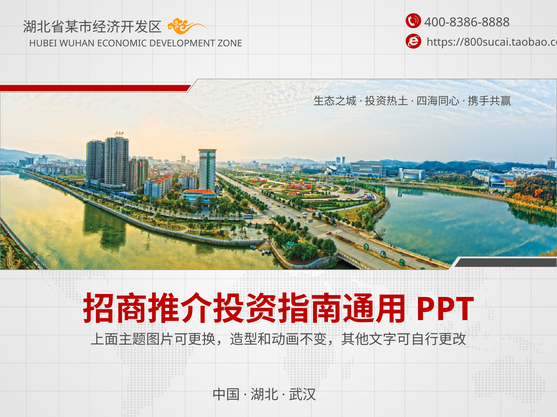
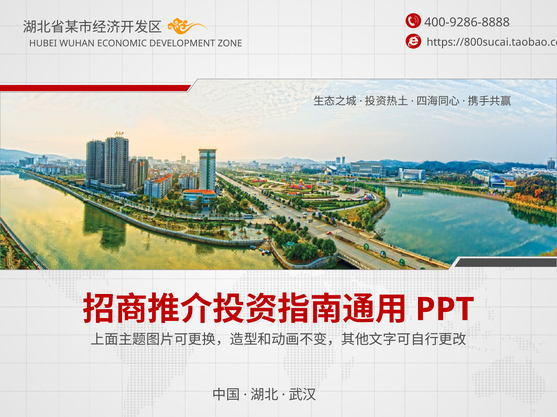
400-8386-8888: 400-8386-8888 -> 400-9286-8888
